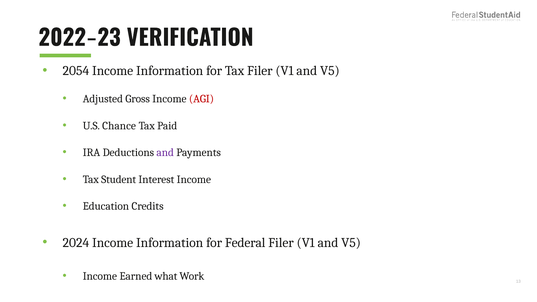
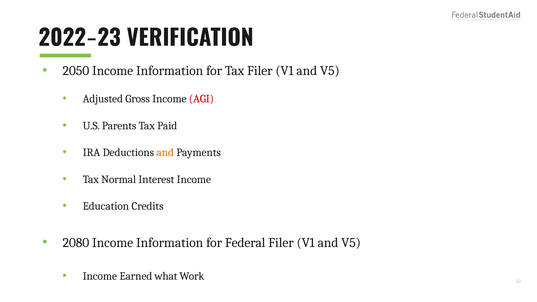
2054: 2054 -> 2050
Chance: Chance -> Parents
and at (165, 153) colour: purple -> orange
Student: Student -> Normal
2024: 2024 -> 2080
